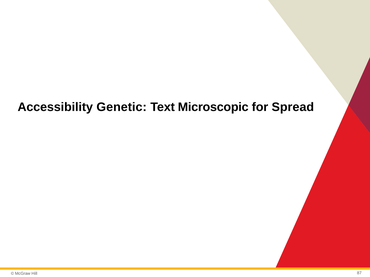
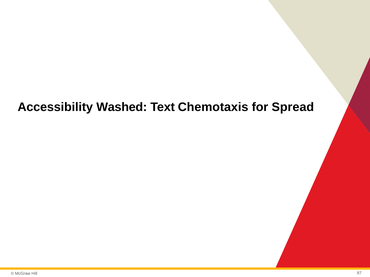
Genetic: Genetic -> Washed
Microscopic: Microscopic -> Chemotaxis
